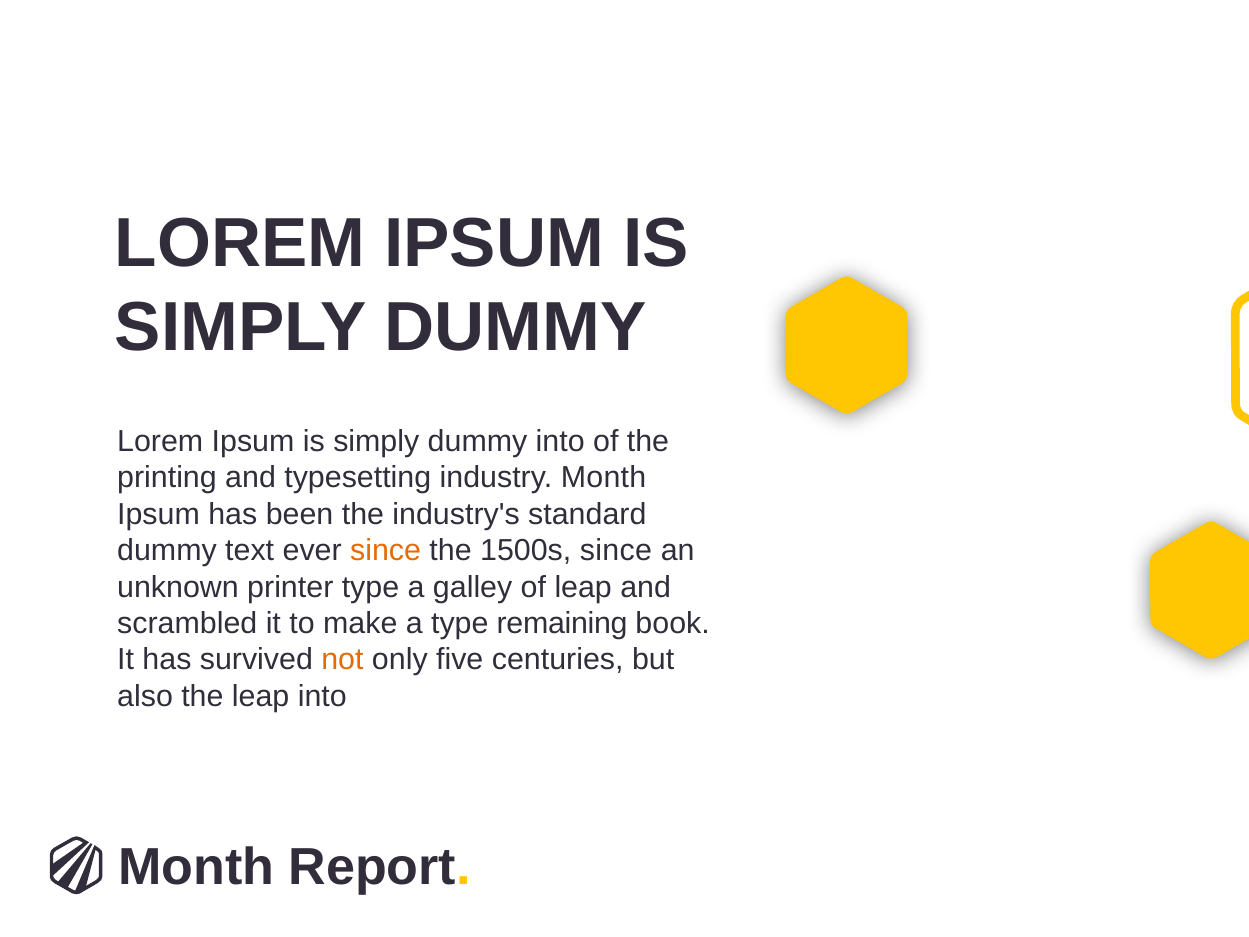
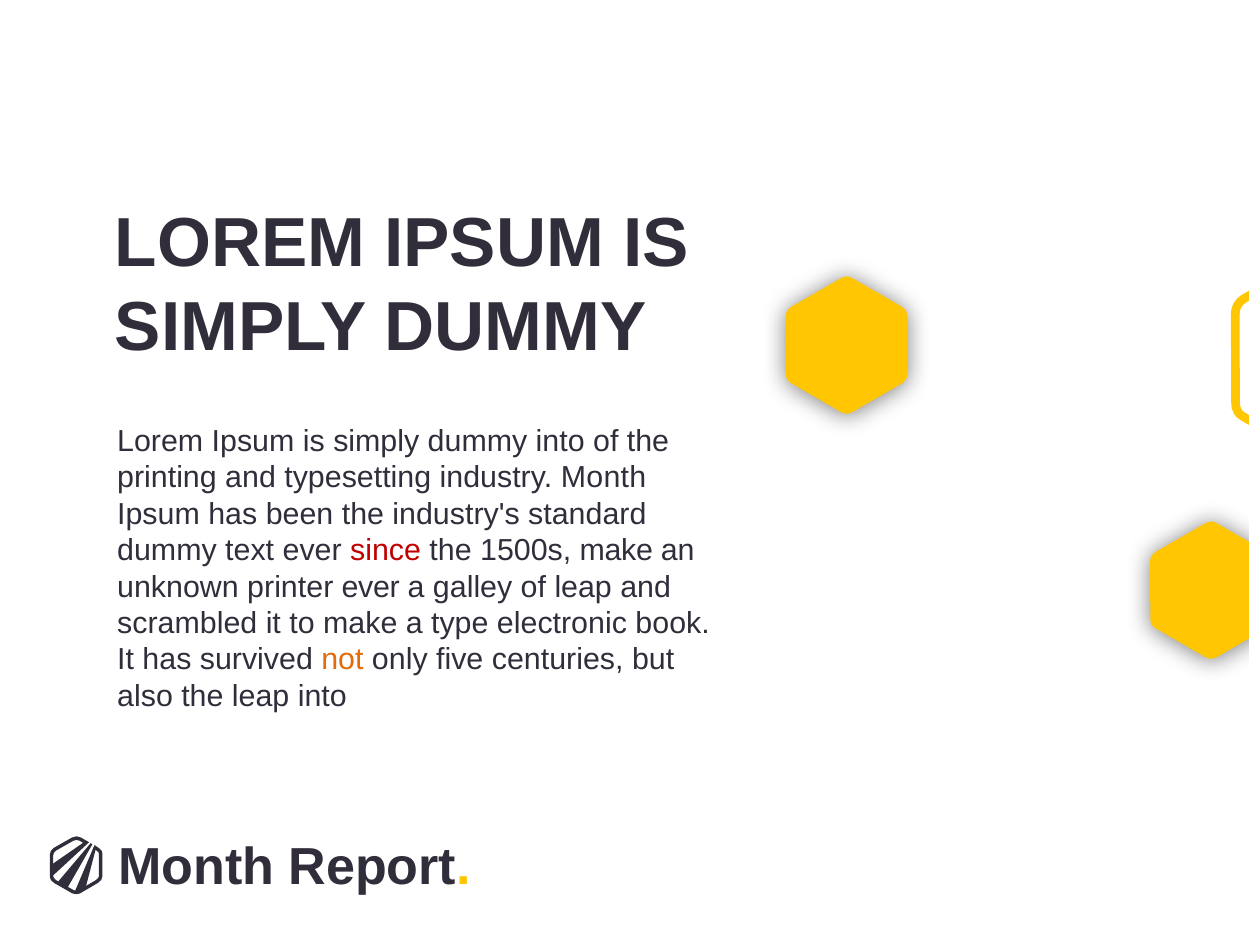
since at (386, 550) colour: orange -> red
1500s since: since -> make
printer type: type -> ever
remaining: remaining -> electronic
